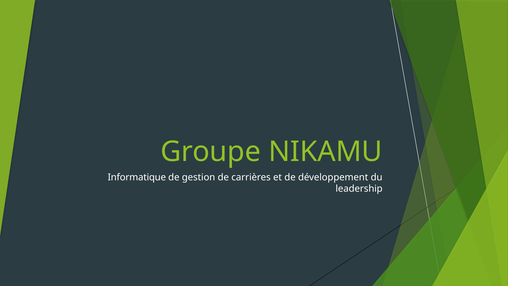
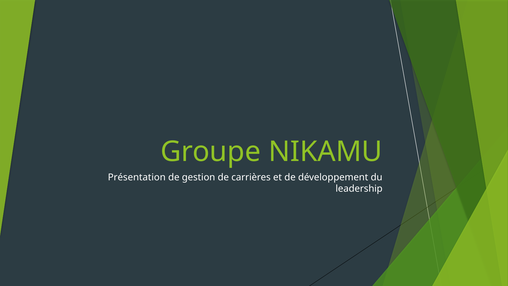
Informatique: Informatique -> Présentation
